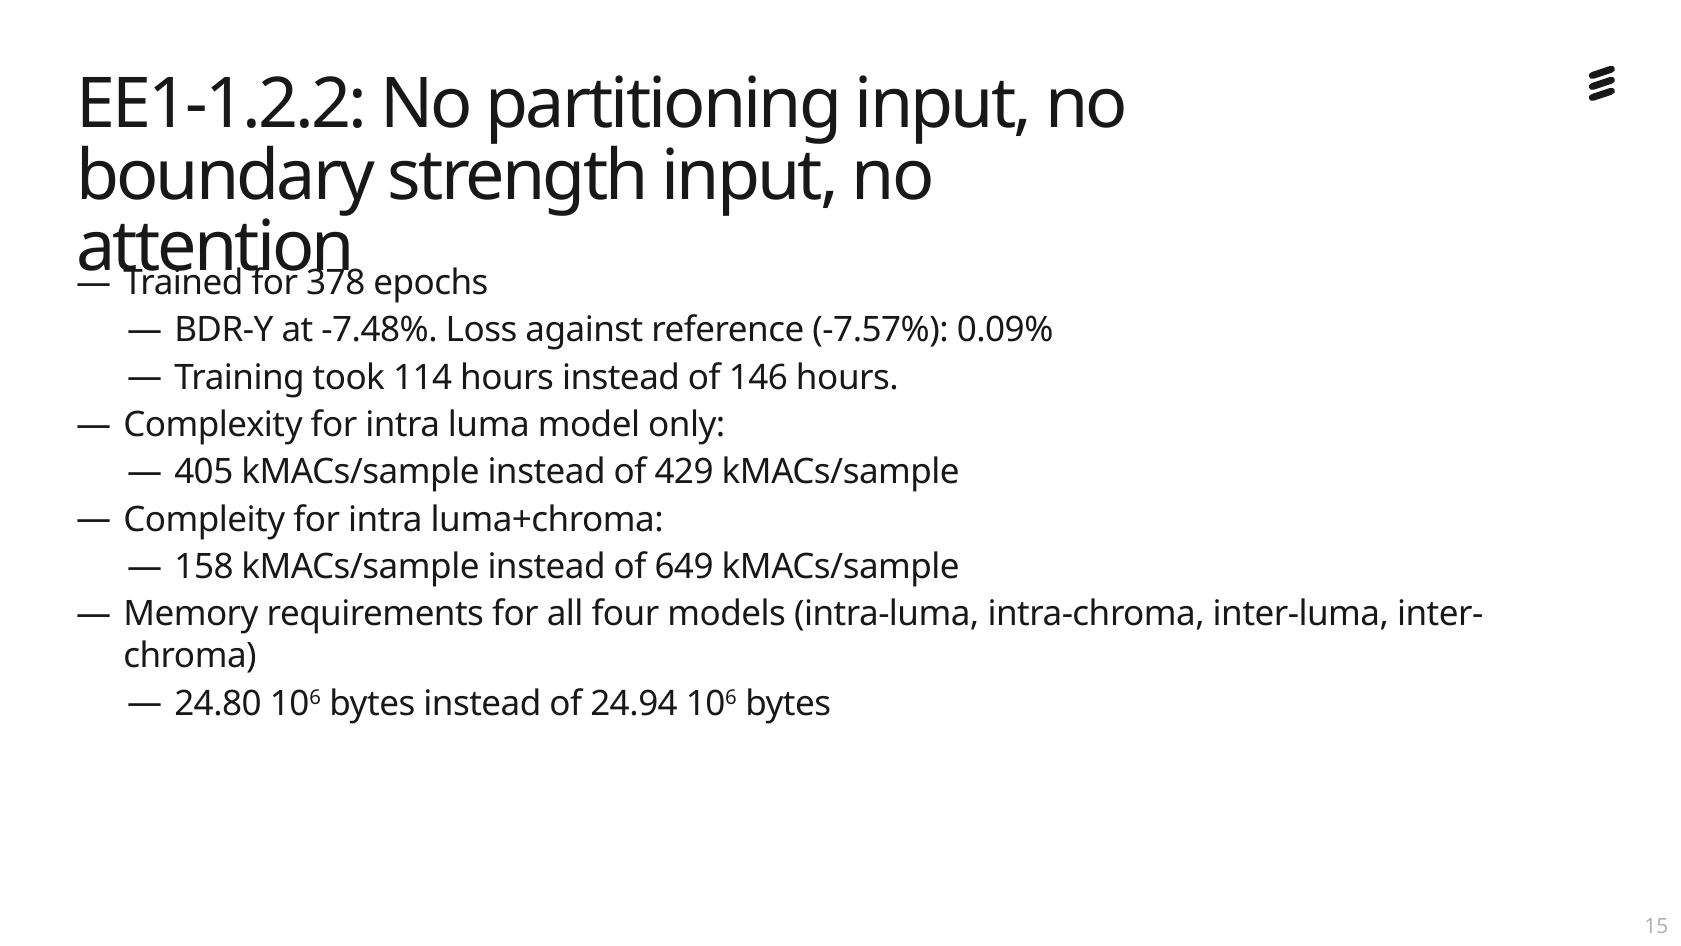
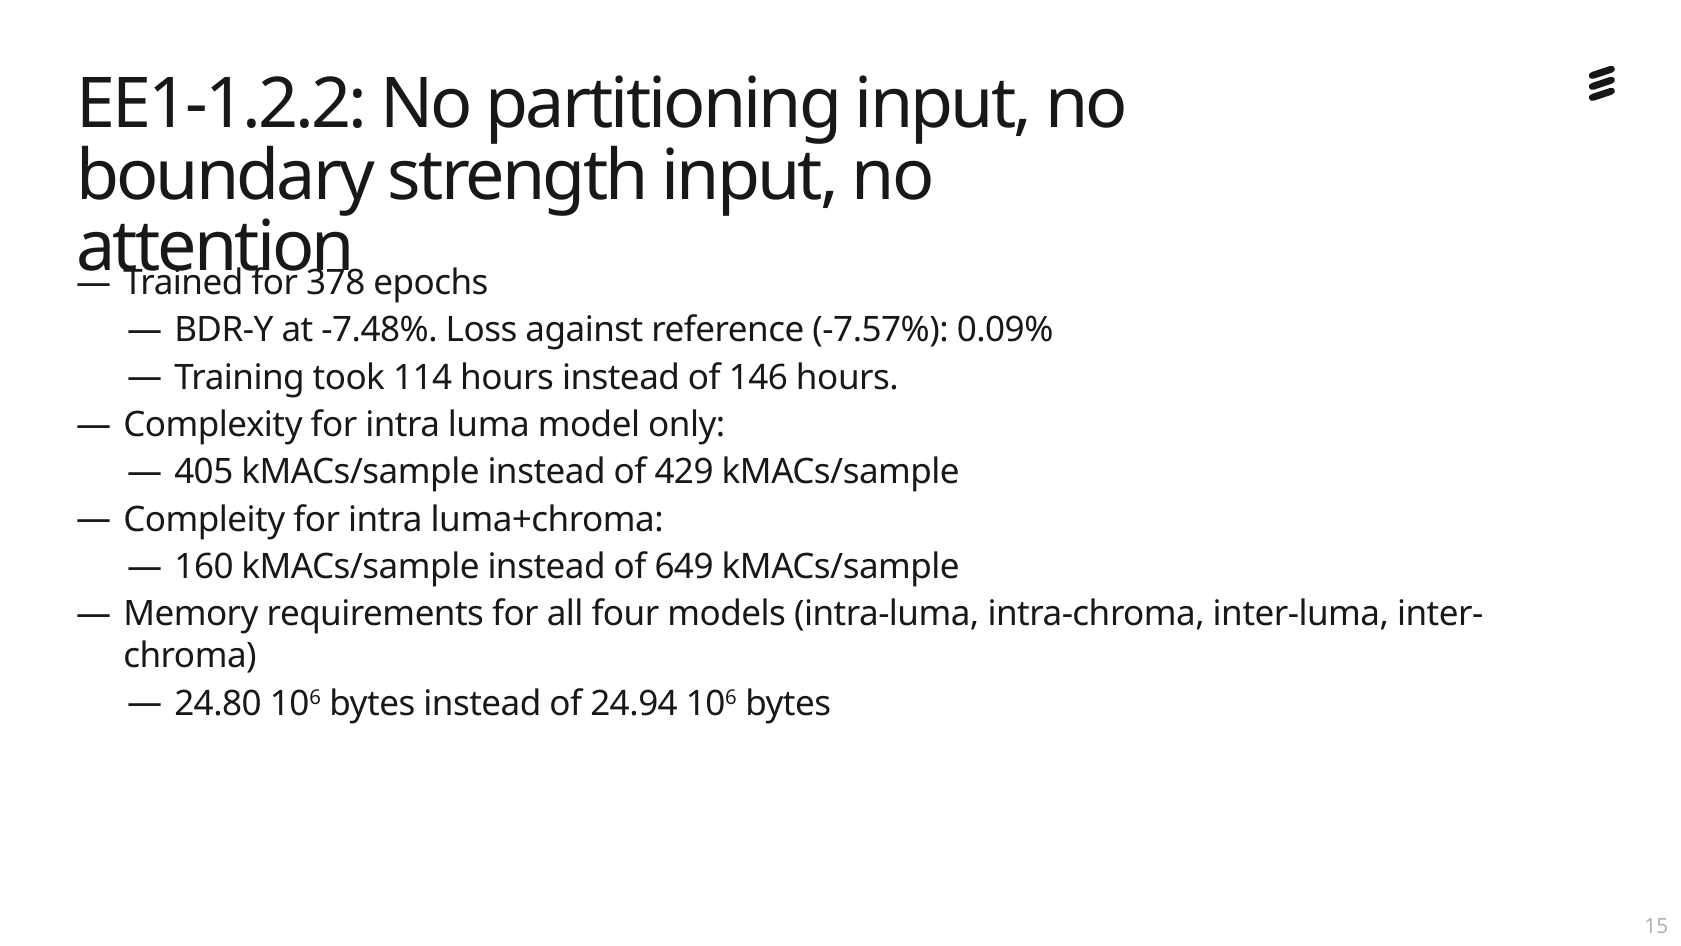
158: 158 -> 160
